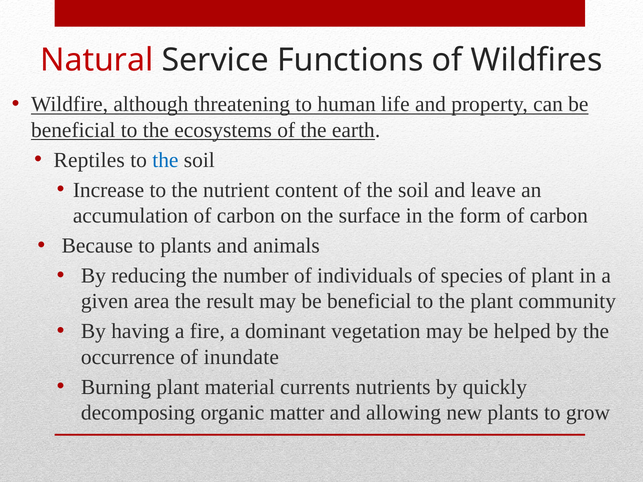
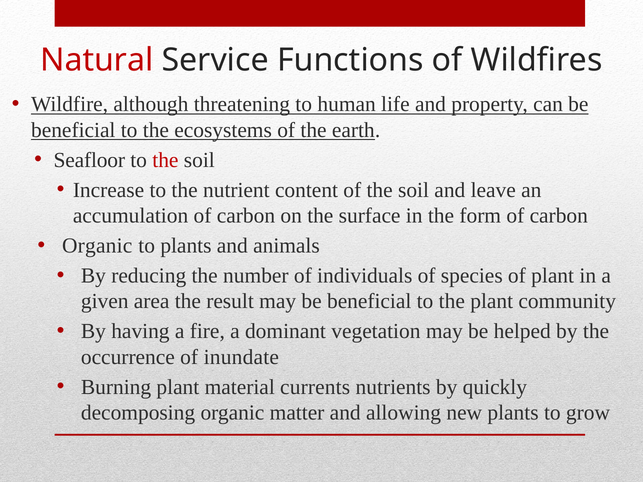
Reptiles: Reptiles -> Seafloor
the at (165, 160) colour: blue -> red
Because at (97, 246): Because -> Organic
